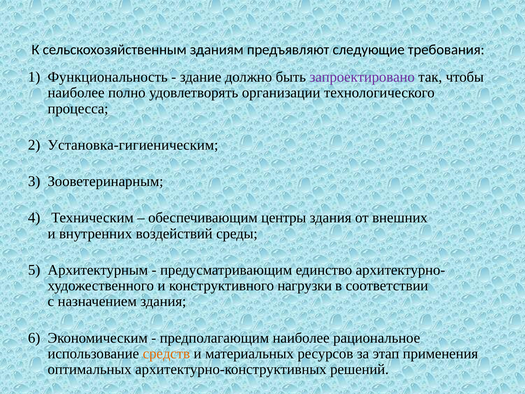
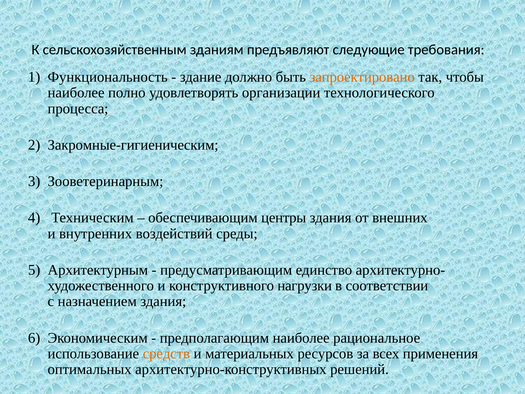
запроектировано colour: purple -> orange
Установка-гигиеническим: Установка-гигиеническим -> Закромные-гигиеническим
этап: этап -> всех
